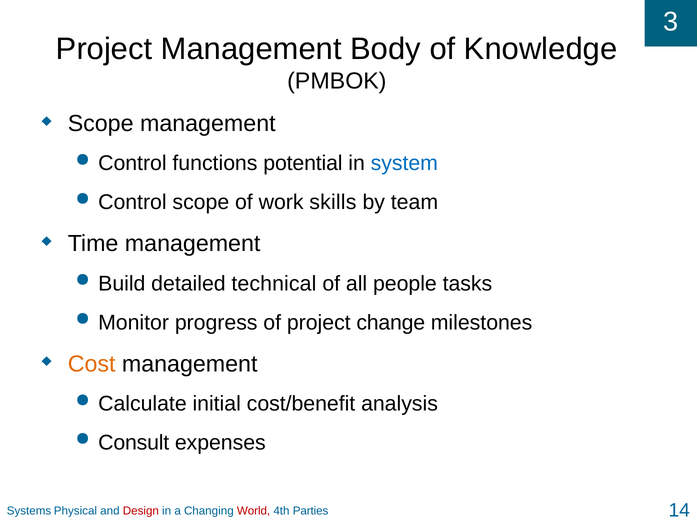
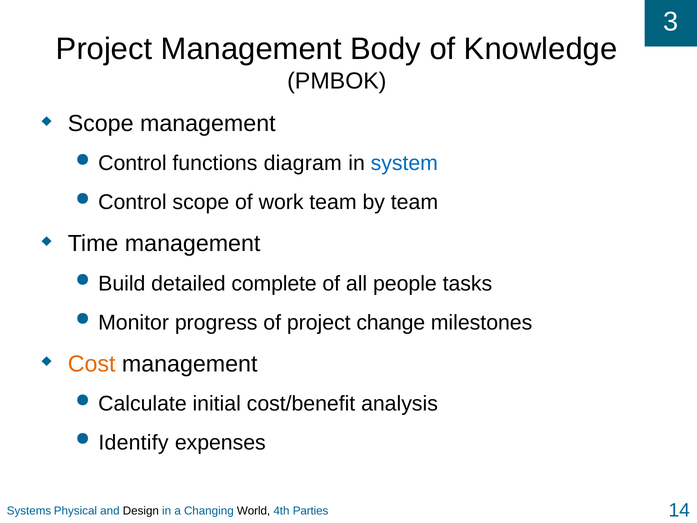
potential: potential -> diagram
work skills: skills -> team
technical: technical -> complete
Consult: Consult -> Identify
Design colour: red -> black
World colour: red -> black
